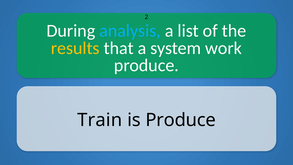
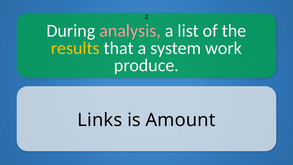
analysis colour: light blue -> pink
Train: Train -> Links
is Produce: Produce -> Amount
